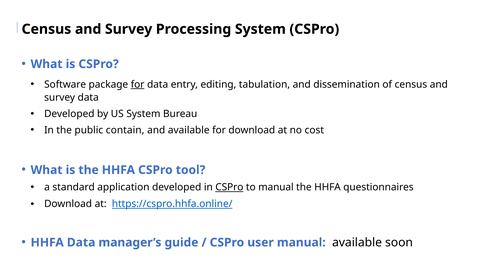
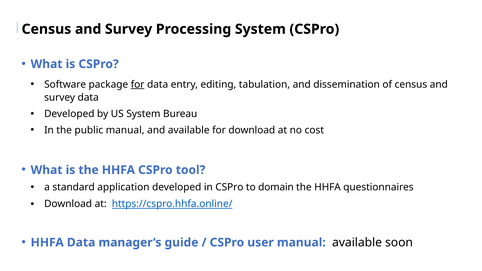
public contain: contain -> manual
CSPro at (229, 187) underline: present -> none
to manual: manual -> domain
